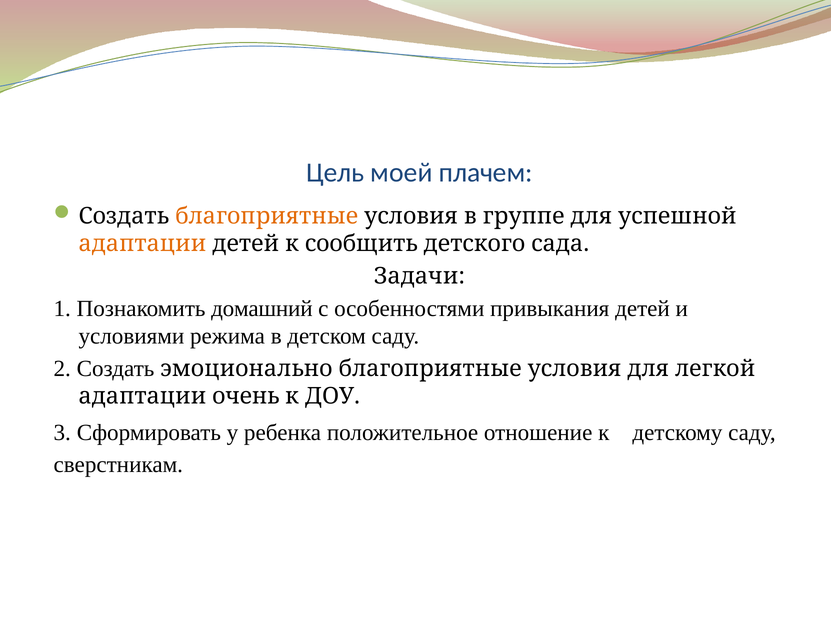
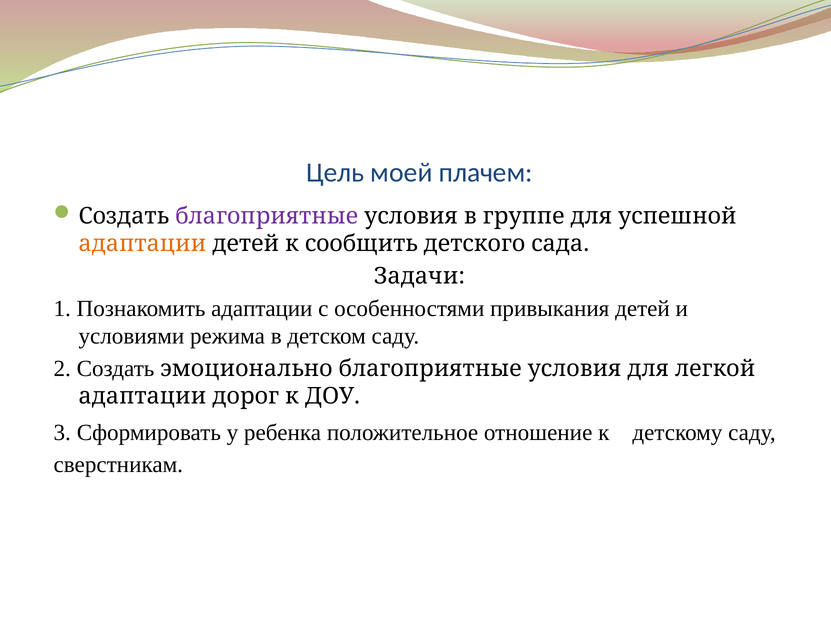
благоприятные at (267, 216) colour: orange -> purple
Познакомить домашний: домашний -> адаптации
очень: очень -> дорог
